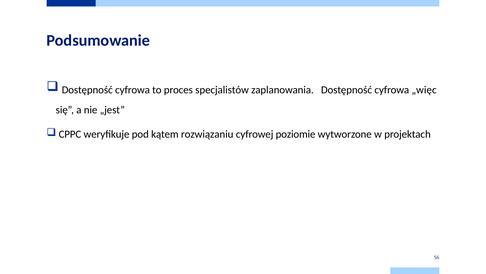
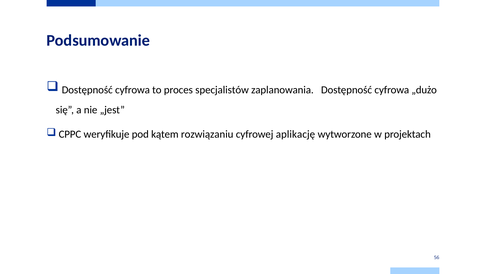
„więc: „więc -> „dużo
poziomie: poziomie -> aplikację
